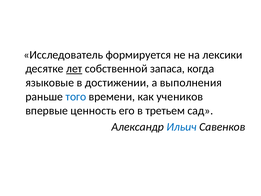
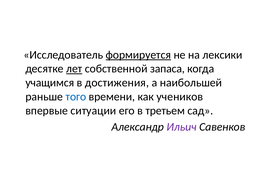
формируется underline: none -> present
языковые: языковые -> учащимся
достижении: достижении -> достижения
выполнения: выполнения -> наибольшей
ценность: ценность -> ситуации
Ильич colour: blue -> purple
